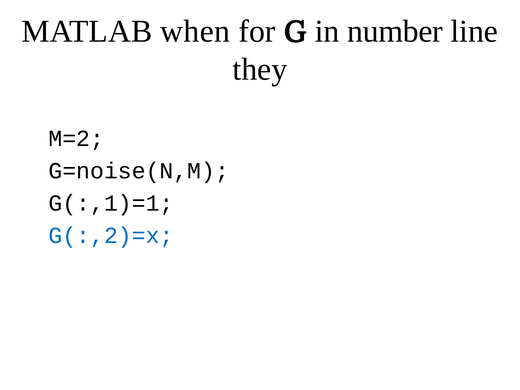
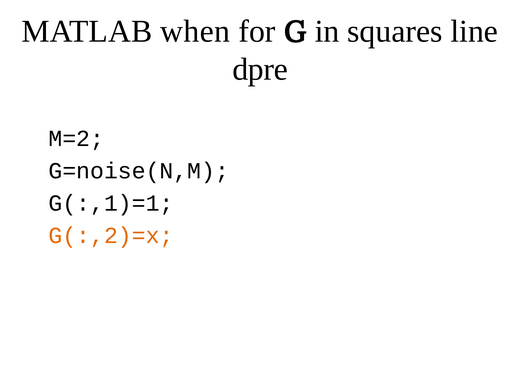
number: number -> squares
they: they -> dpre
G(:,2)=x colour: blue -> orange
